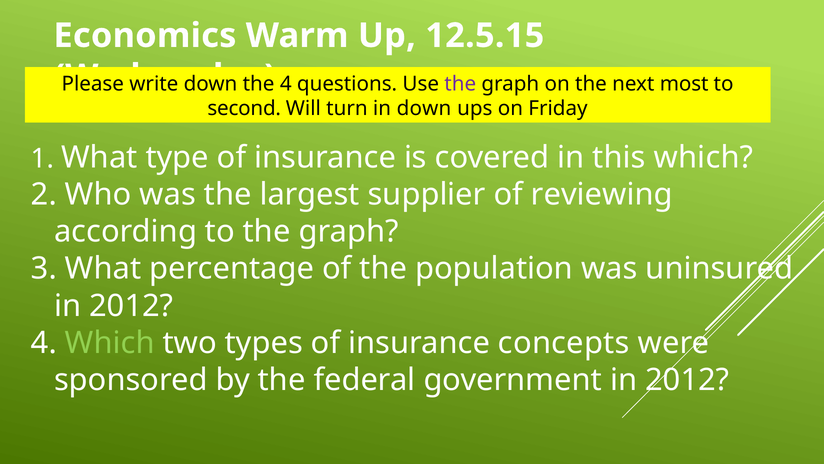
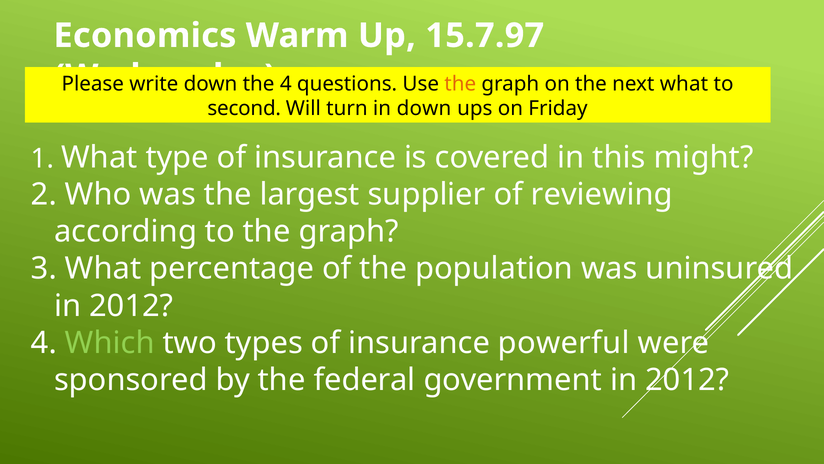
12.5.15: 12.5.15 -> 15.7.97
the at (460, 84) colour: purple -> orange
next most: most -> what
this which: which -> might
concepts: concepts -> powerful
